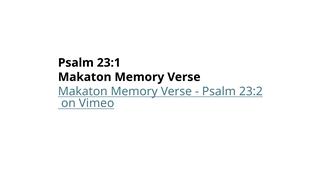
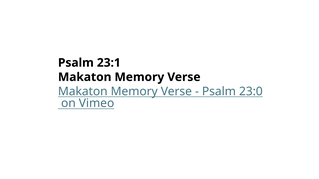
23:2: 23:2 -> 23:0
